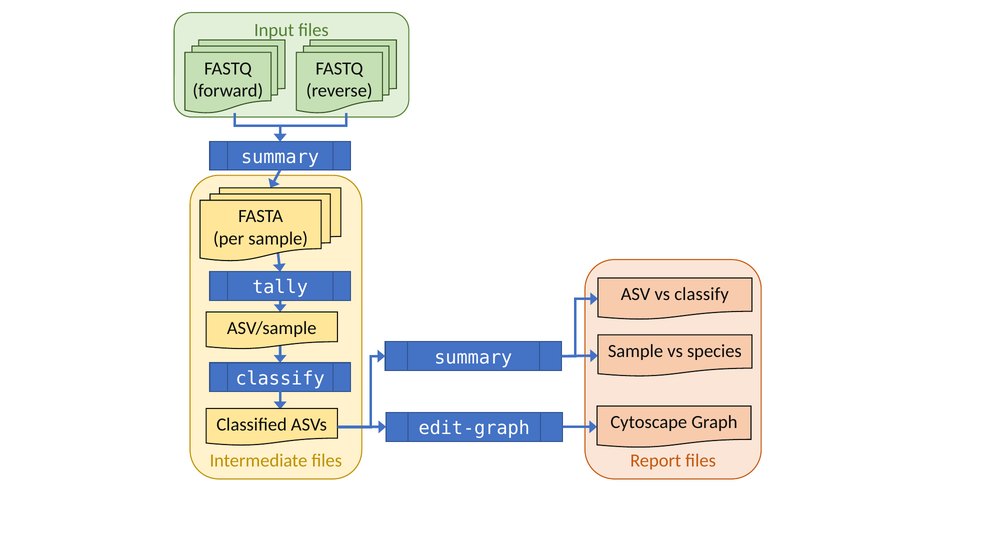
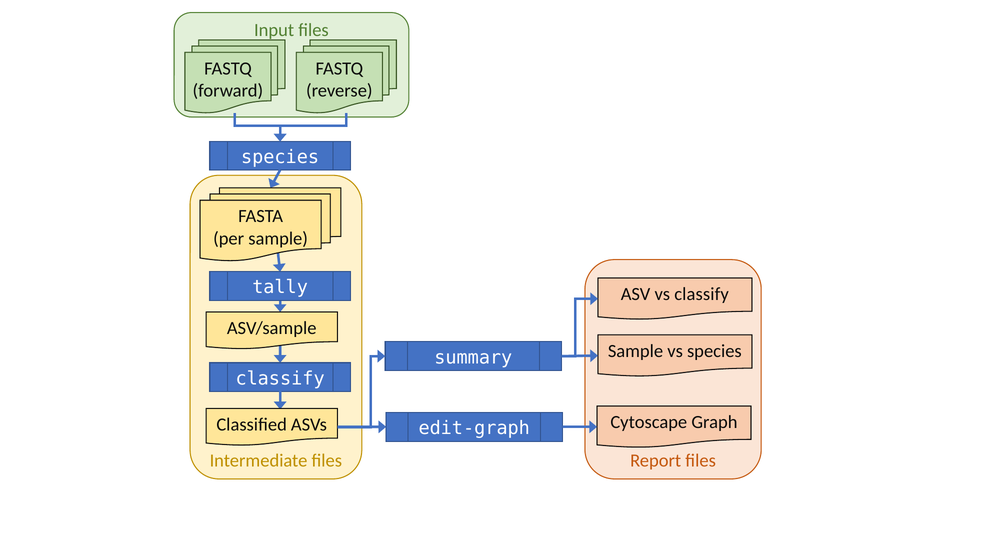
summary at (280, 157): summary -> species
